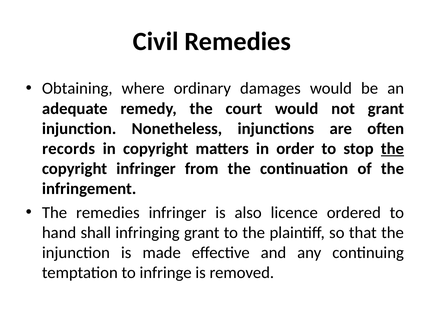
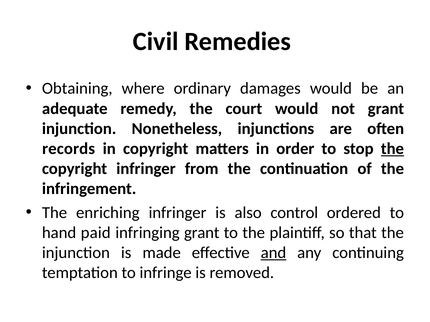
The remedies: remedies -> enriching
licence: licence -> control
shall: shall -> paid
and underline: none -> present
